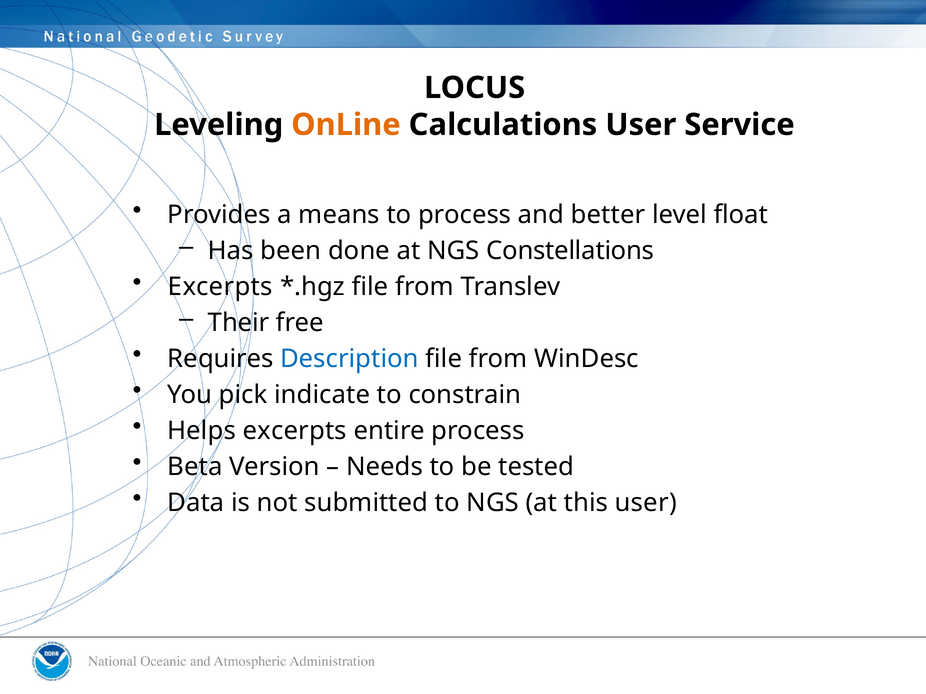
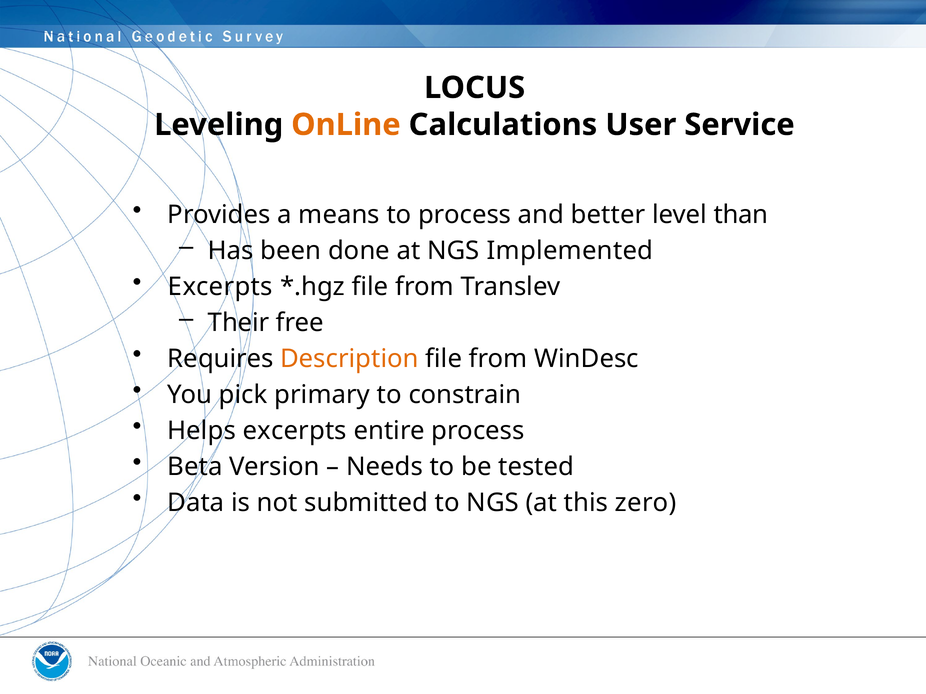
float: float -> than
Constellations: Constellations -> Implemented
Description colour: blue -> orange
indicate: indicate -> primary
this user: user -> zero
